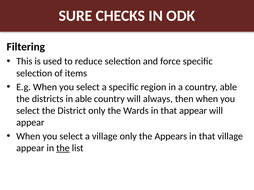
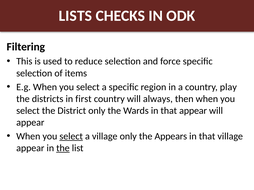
SURE: SURE -> LISTS
country able: able -> play
in able: able -> first
select at (71, 137) underline: none -> present
